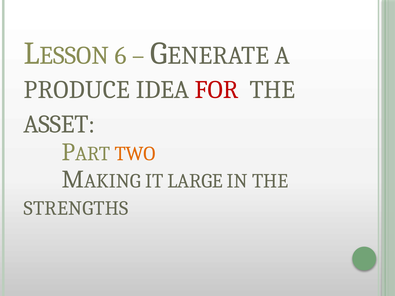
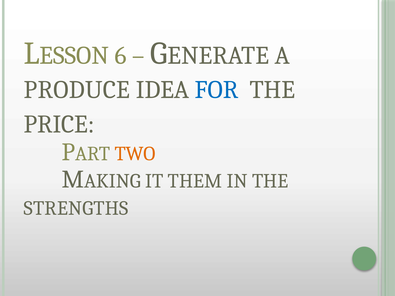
FOR colour: red -> blue
ASSET: ASSET -> PRICE
LARGE: LARGE -> THEM
